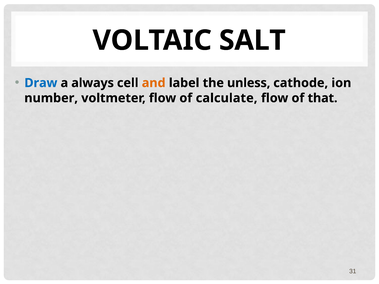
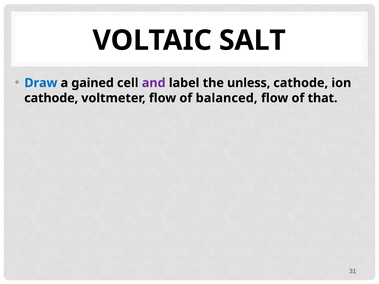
always: always -> gained
and colour: orange -> purple
number at (51, 98): number -> cathode
calculate: calculate -> balanced
